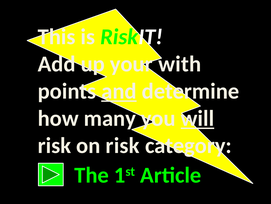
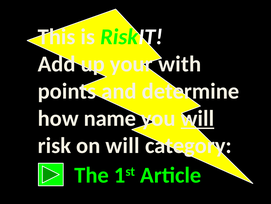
and underline: present -> none
many: many -> name
on risk: risk -> will
